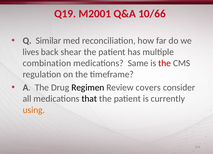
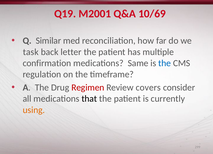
10/66: 10/66 -> 10/69
lives: lives -> task
shear: shear -> letter
combination: combination -> confirmation
the at (165, 63) colour: red -> blue
Regimen colour: black -> red
